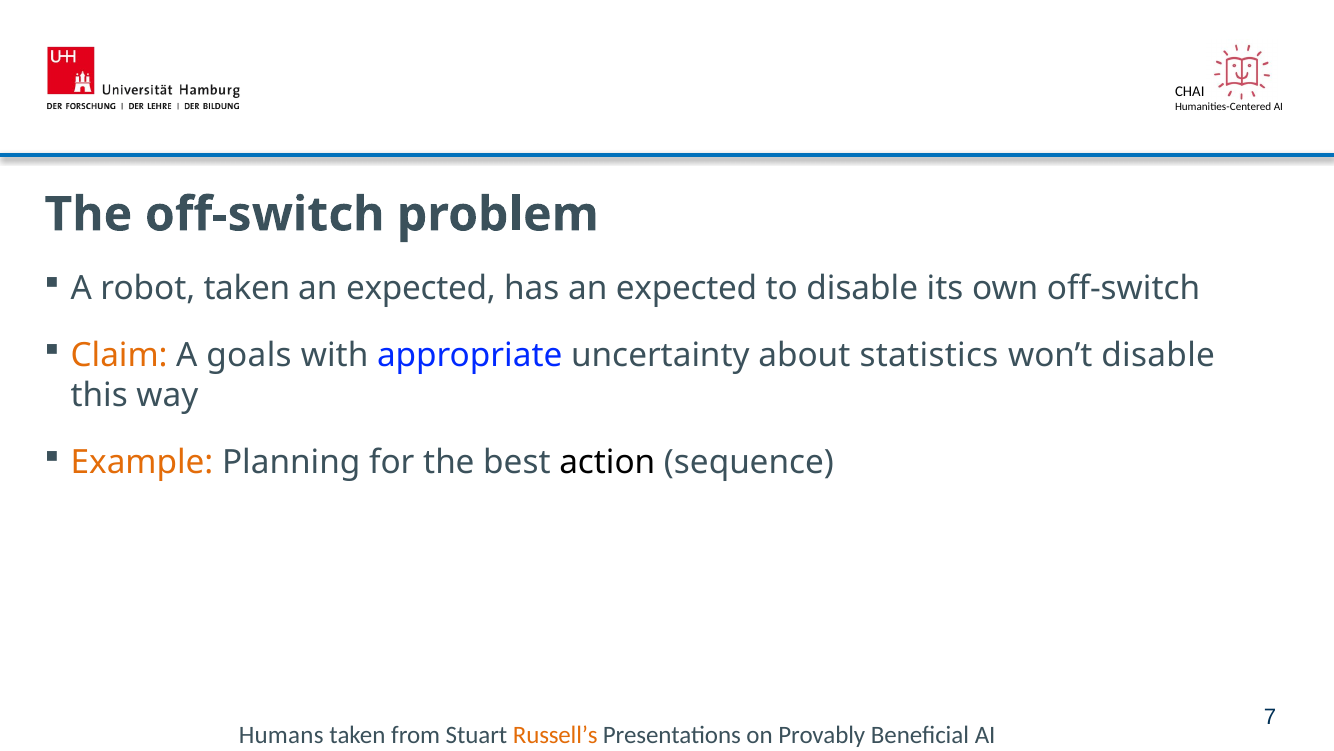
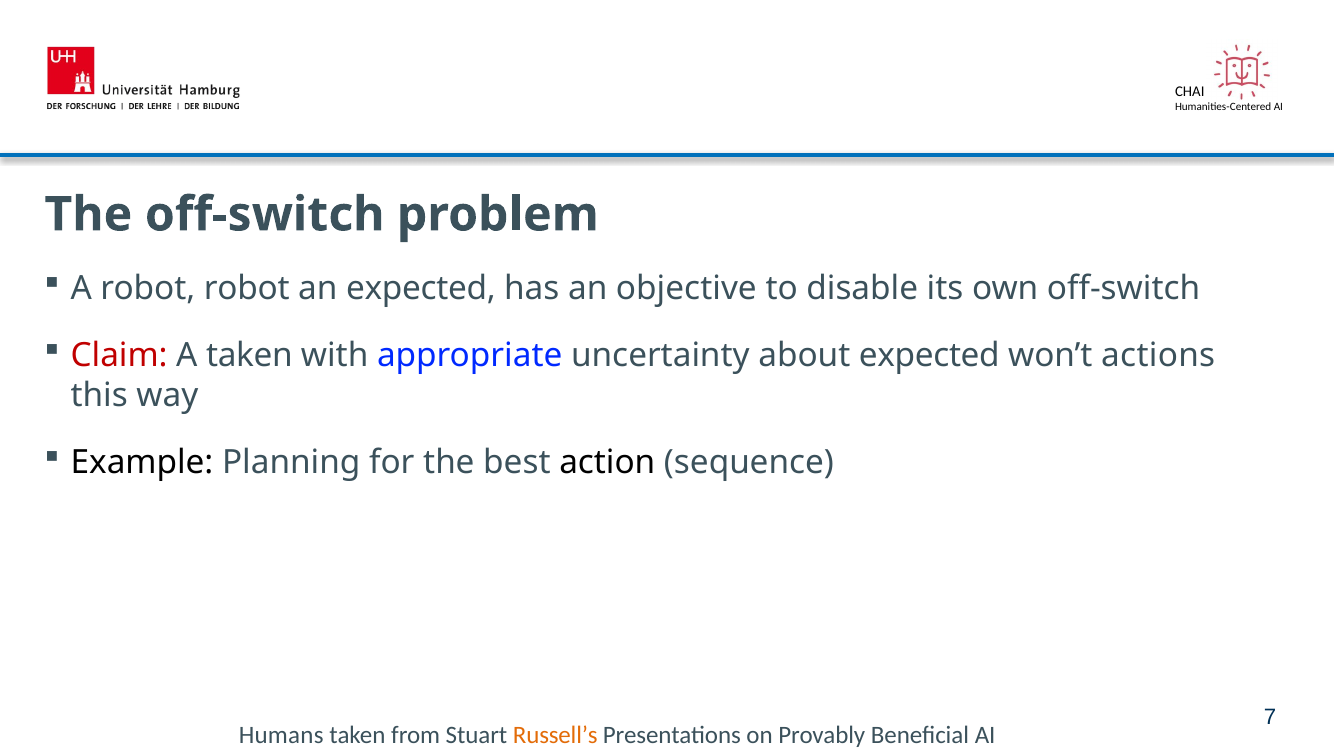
robot taken: taken -> robot
has an expected: expected -> objective
Claim colour: orange -> red
A goals: goals -> taken
about statistics: statistics -> expected
won’t disable: disable -> actions
Example colour: orange -> black
